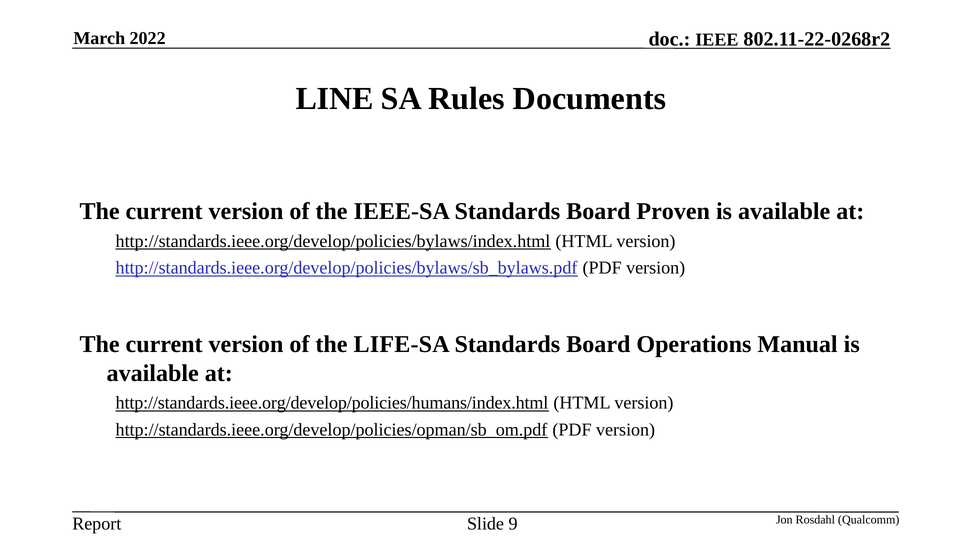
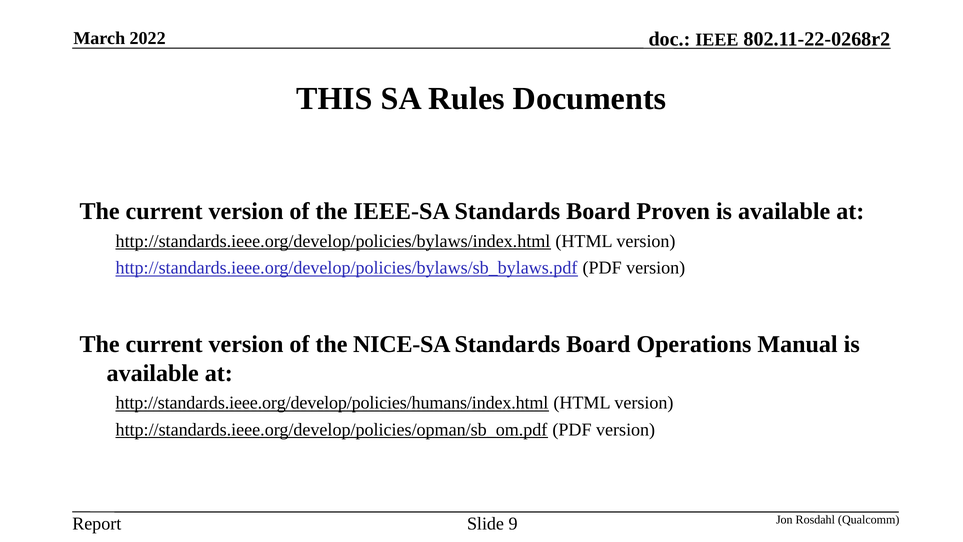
LINE: LINE -> THIS
LIFE-SA: LIFE-SA -> NICE-SA
